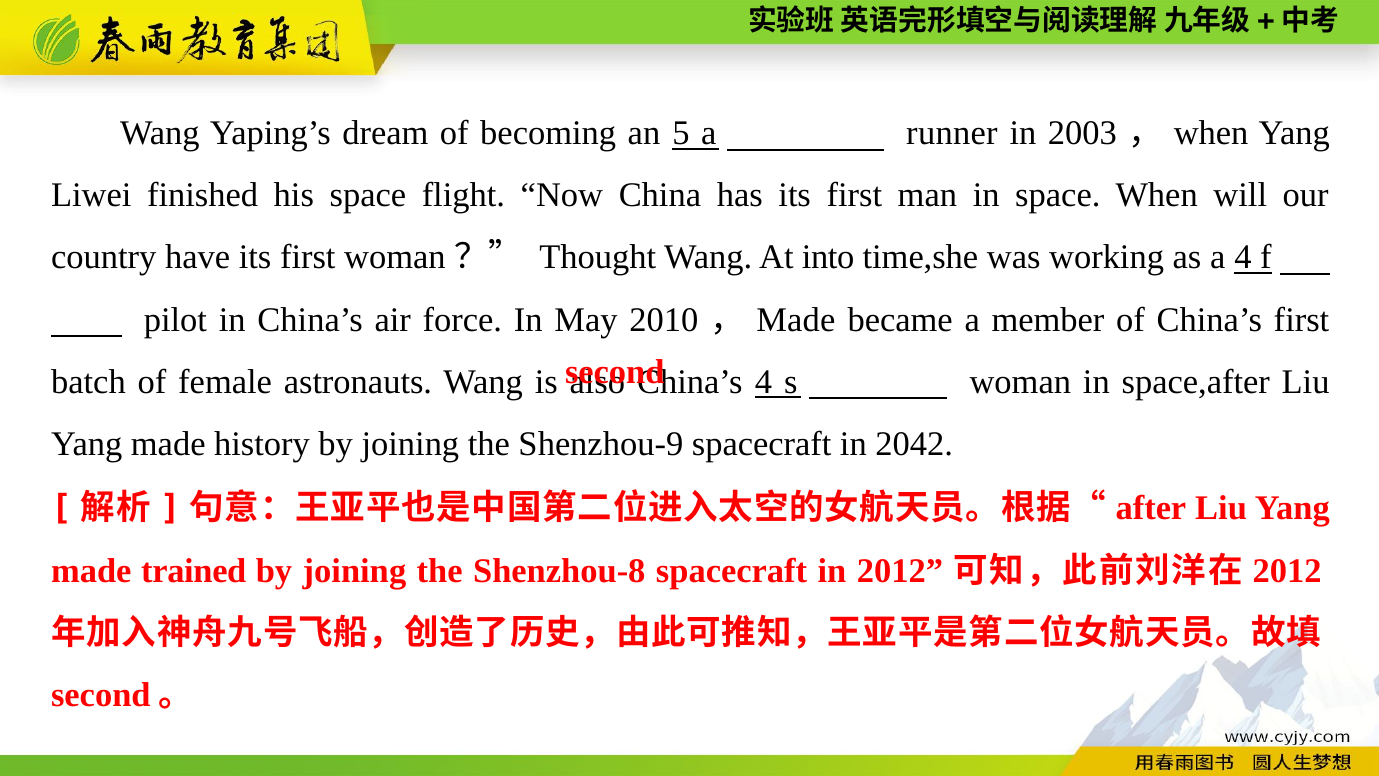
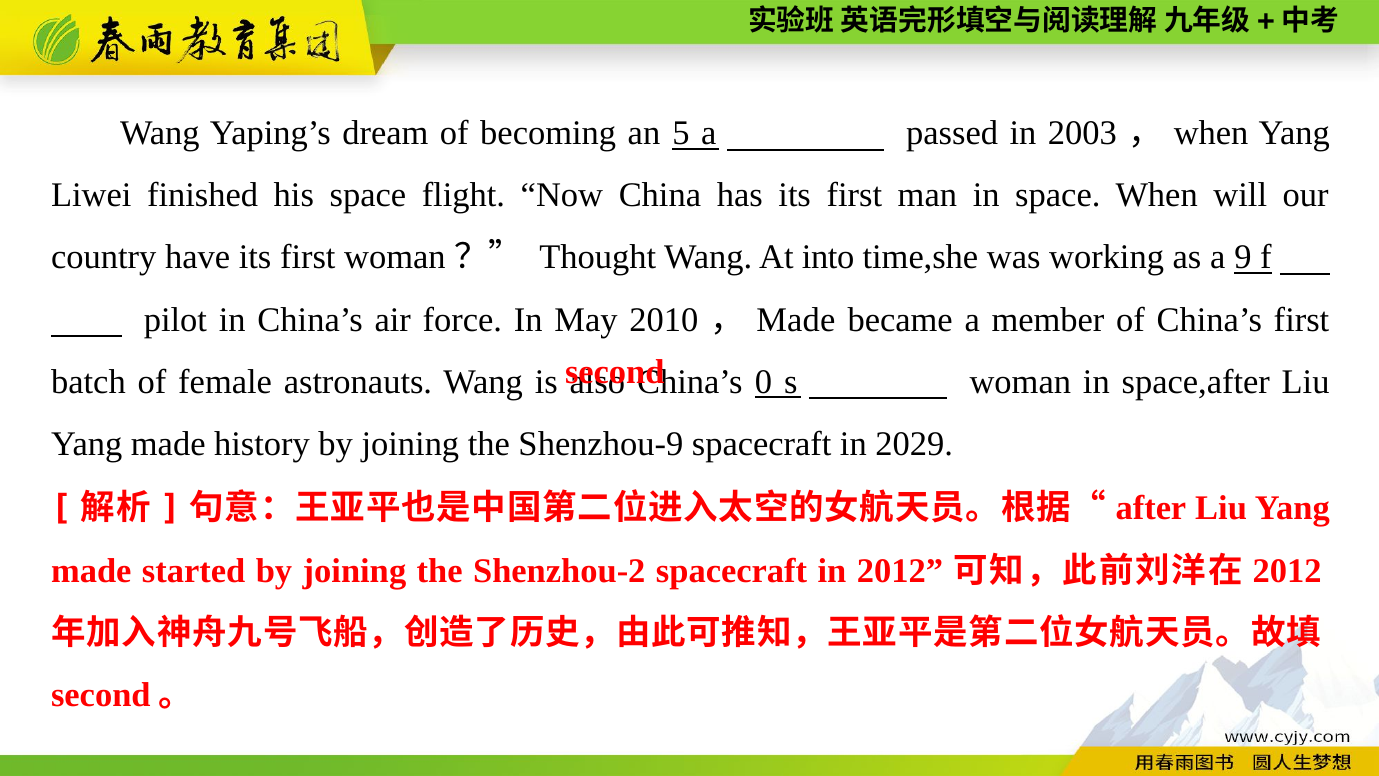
runner: runner -> passed
a 4: 4 -> 9
China’s 4: 4 -> 0
2042: 2042 -> 2029
trained: trained -> started
Shenzhou-8: Shenzhou-8 -> Shenzhou-2
